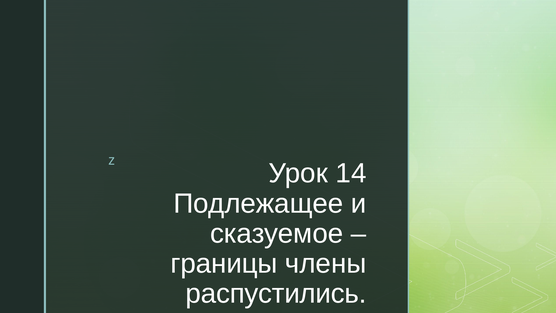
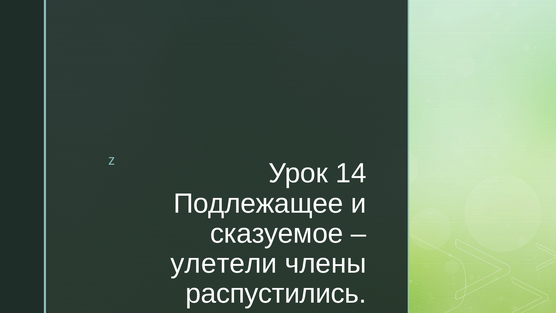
границы: границы -> улетели
